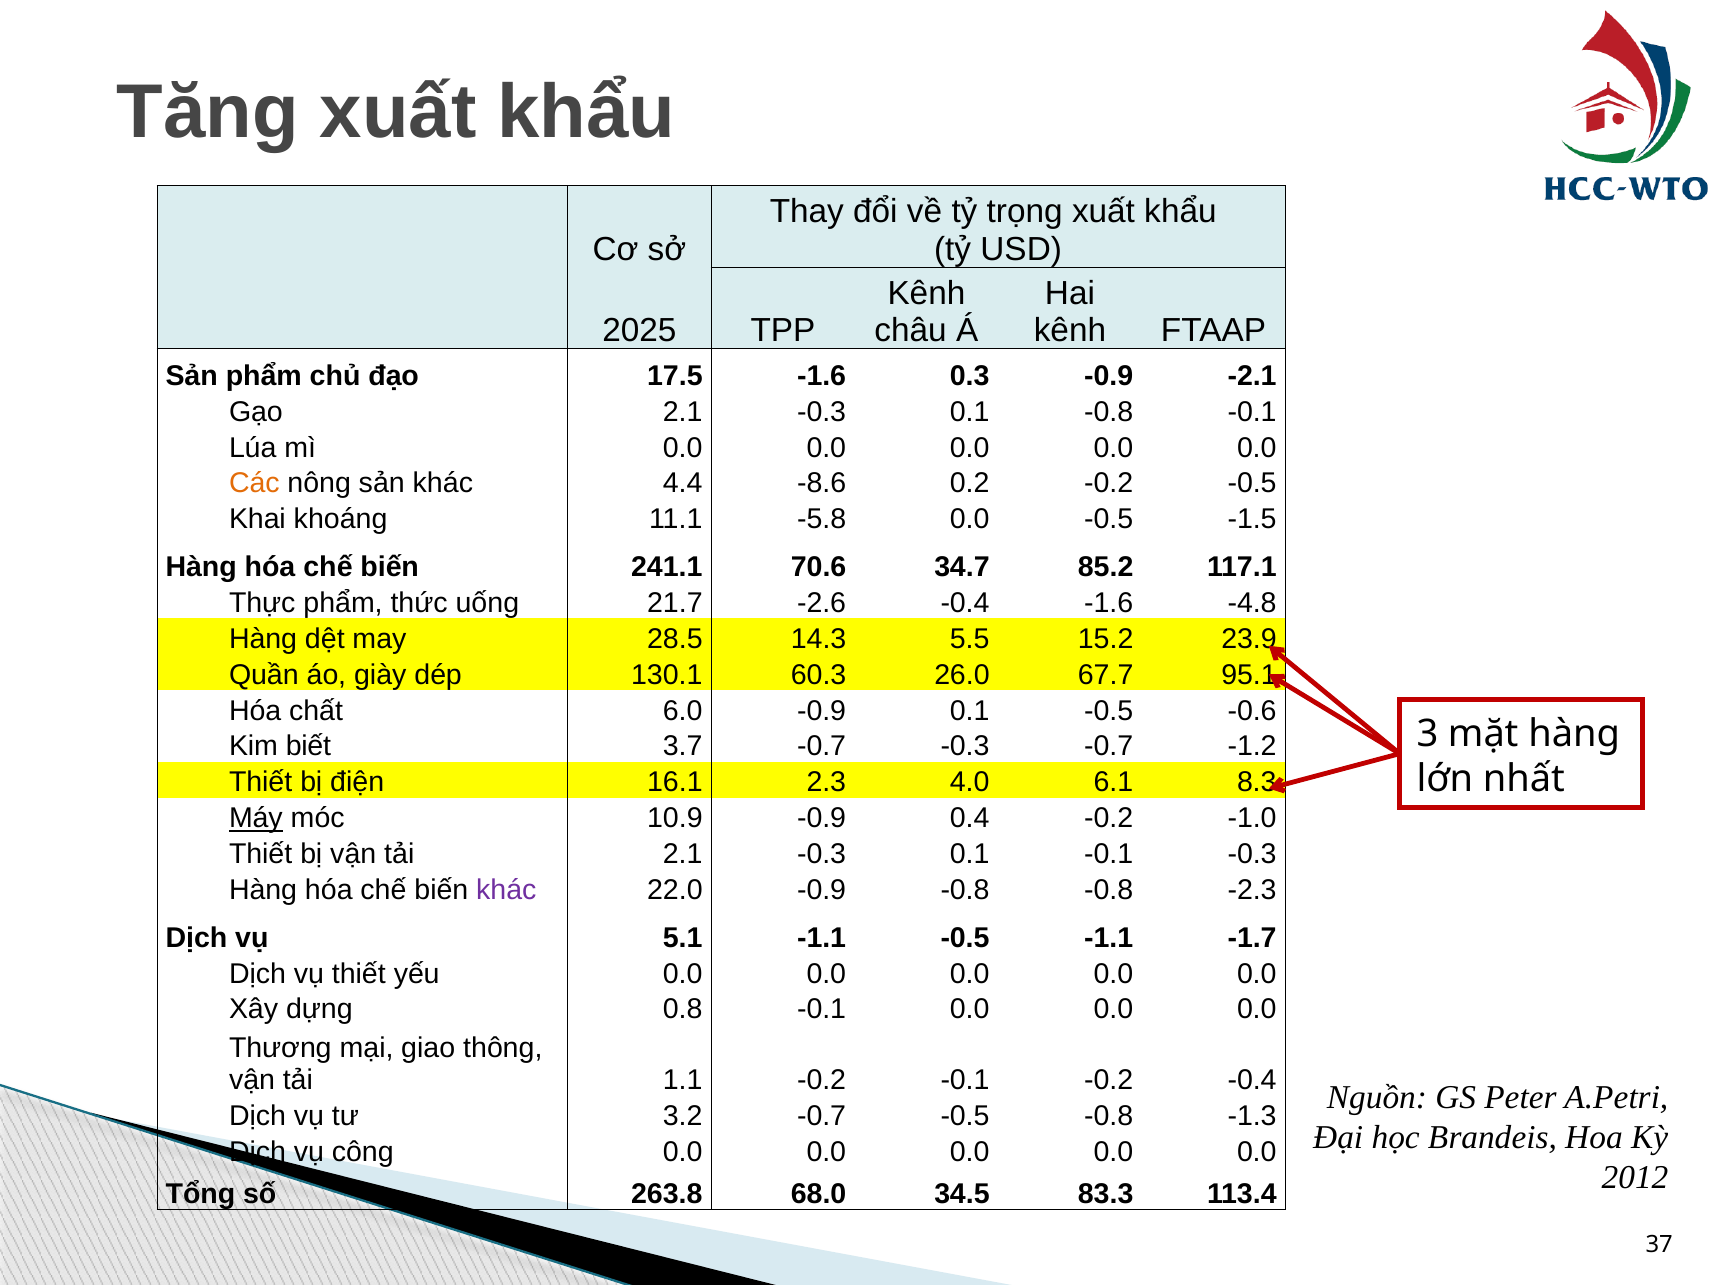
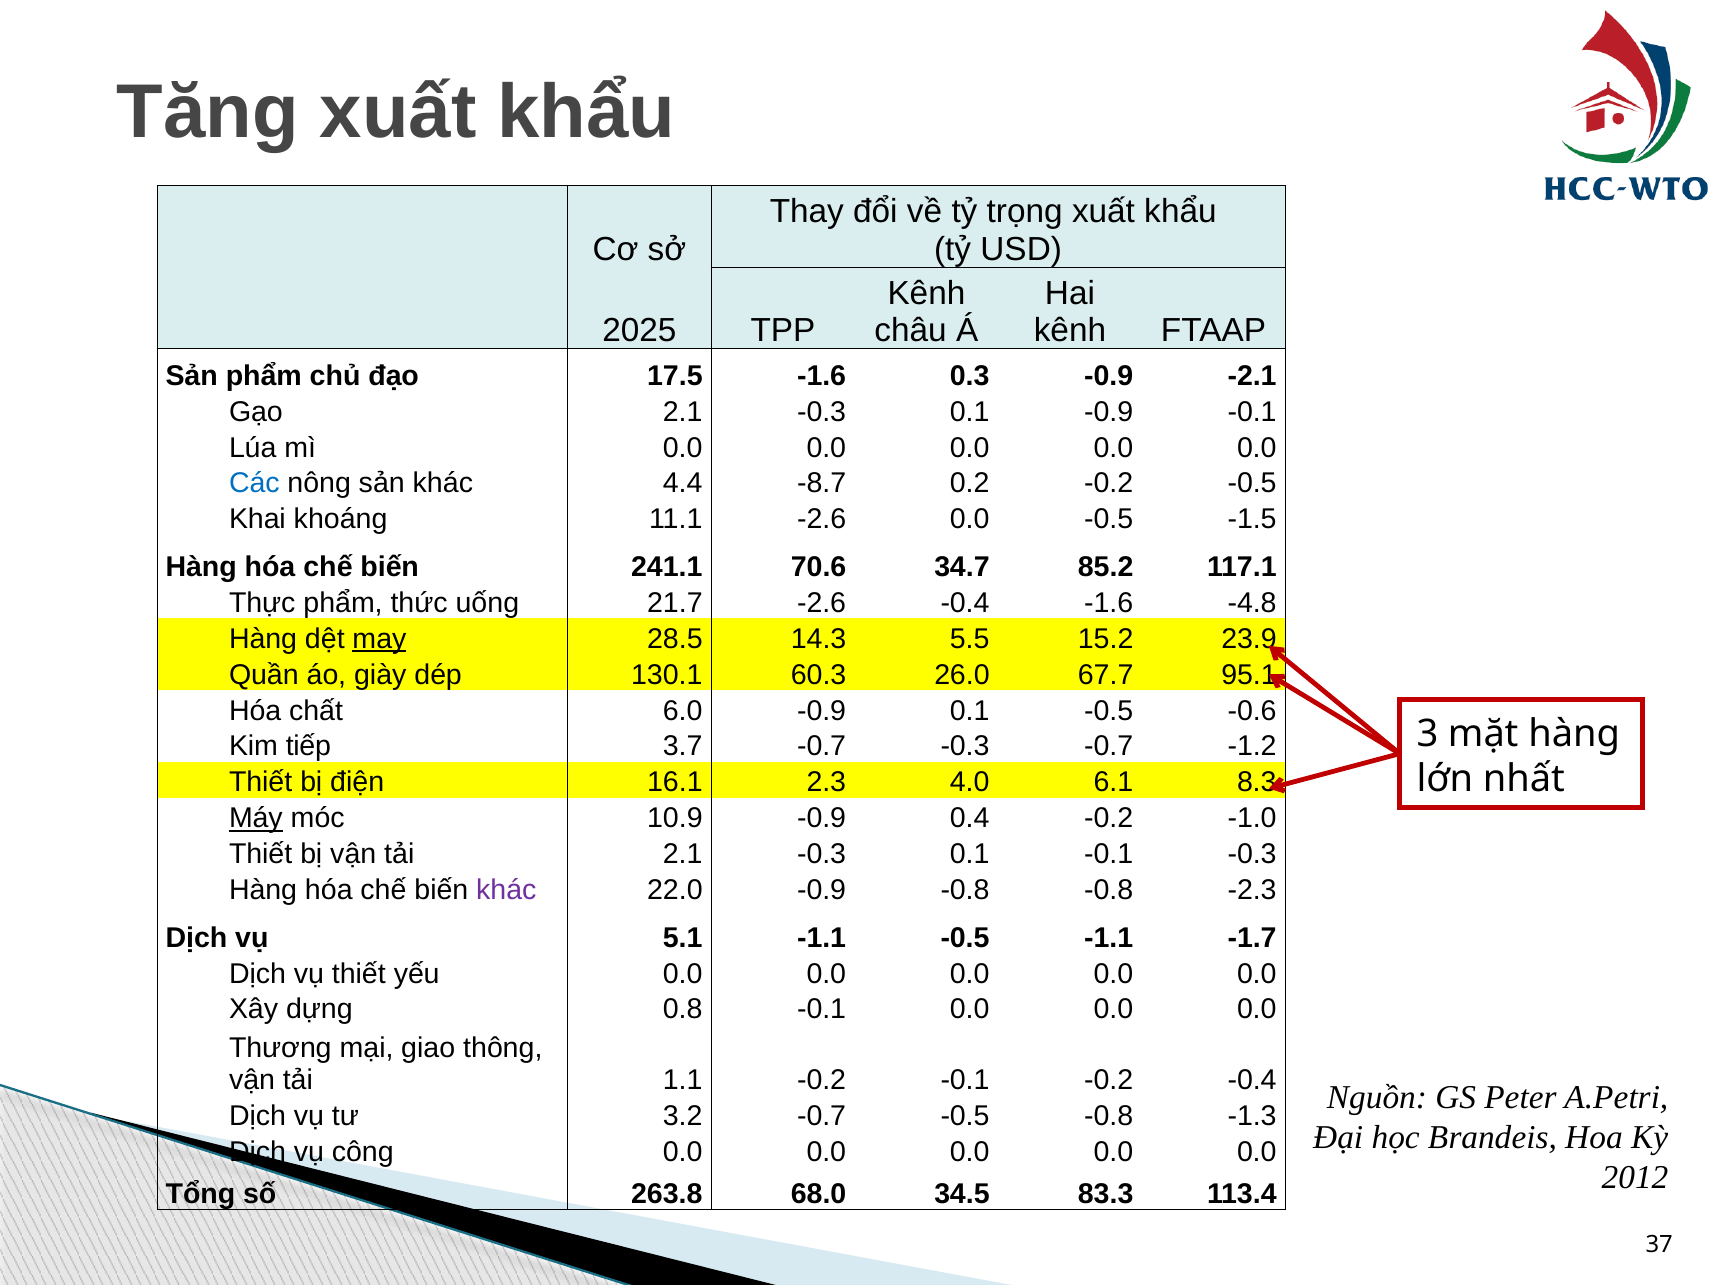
0.1 -0.8: -0.8 -> -0.9
Các colour: orange -> blue
-8.6: -8.6 -> -8.7
11.1 -5.8: -5.8 -> -2.6
may underline: none -> present
biết: biết -> tiếp
